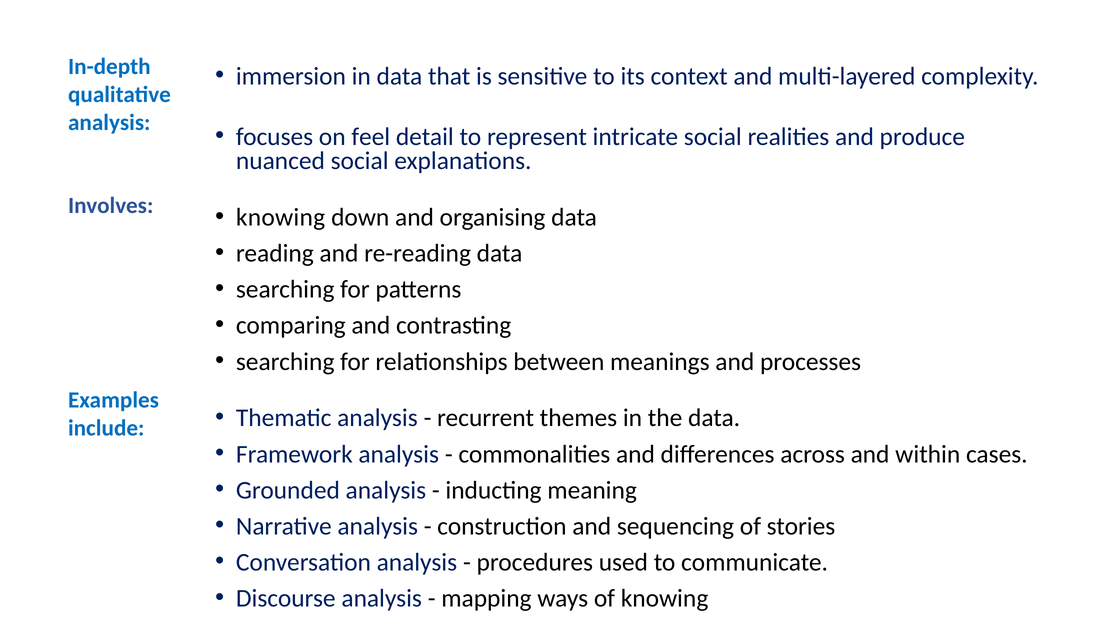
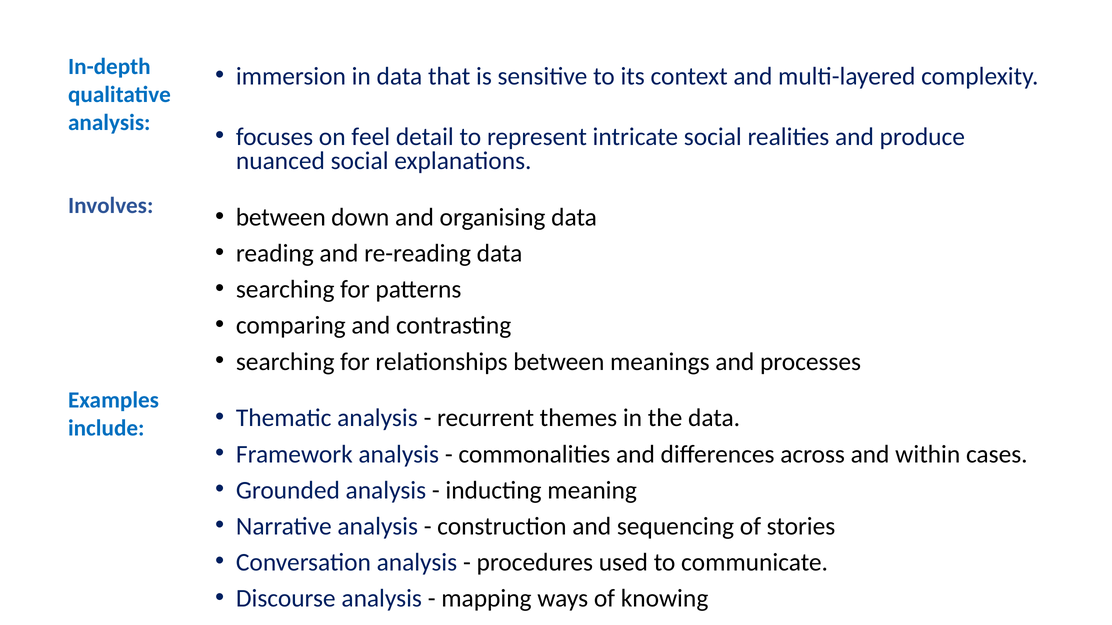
knowing at (281, 218): knowing -> between
